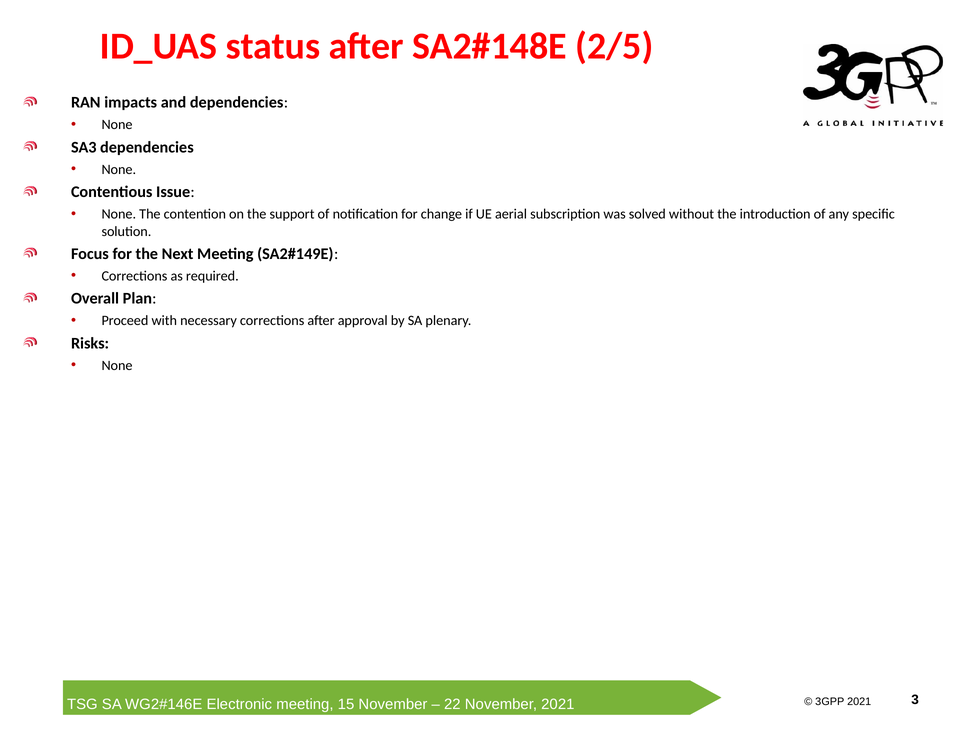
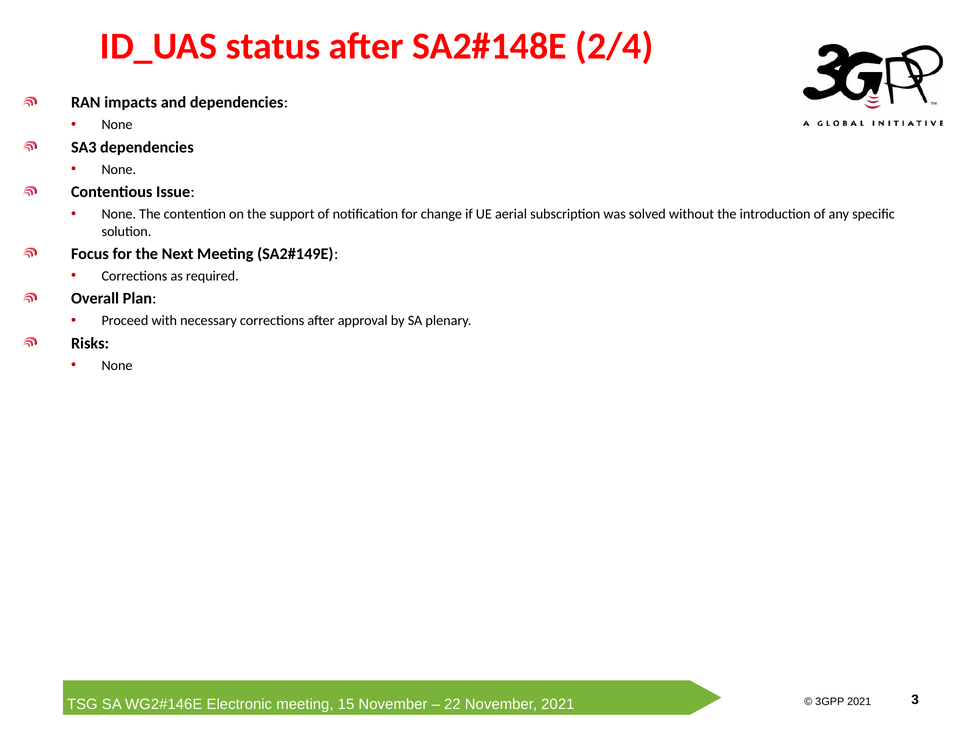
2/5: 2/5 -> 2/4
